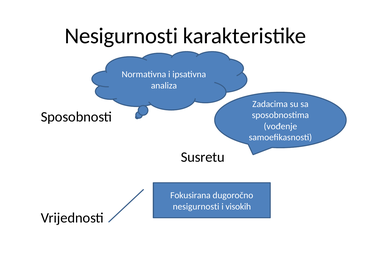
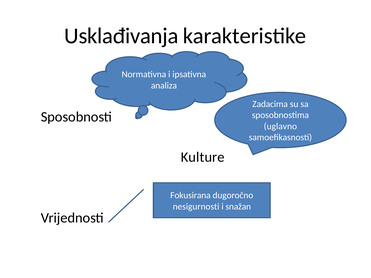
Nesigurnosti at (121, 36): Nesigurnosti -> Usklađivanja
vođenje: vođenje -> uglavno
Susretu: Susretu -> Kulture
visokih: visokih -> snažan
